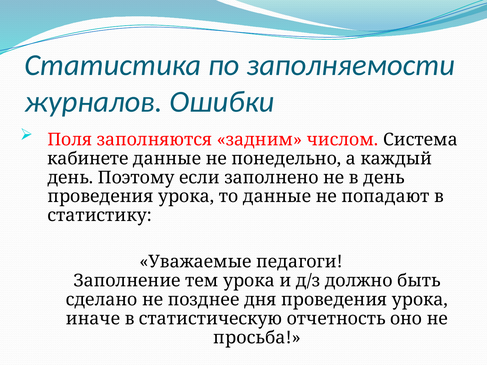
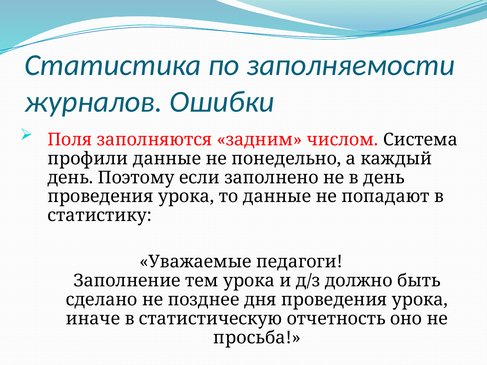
кабинете: кабинете -> профили
